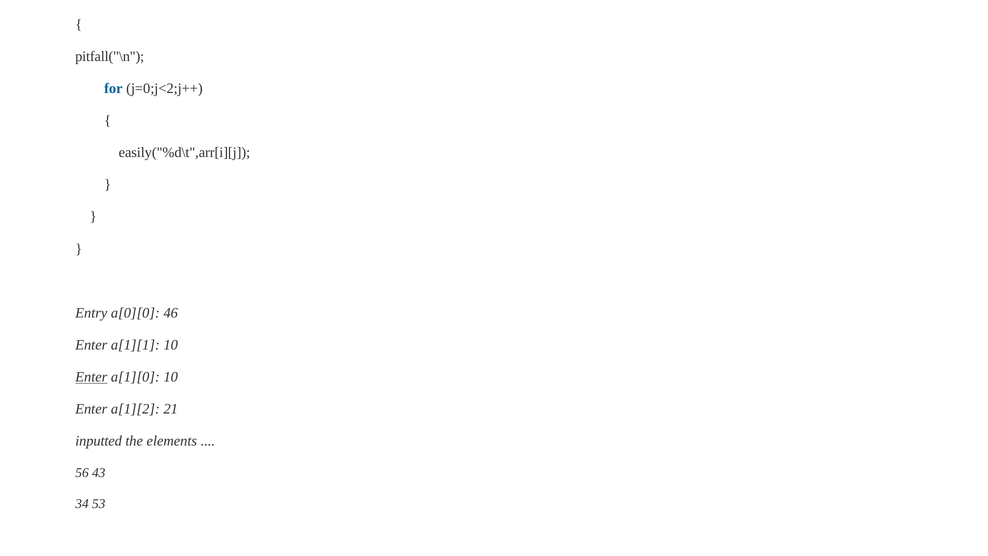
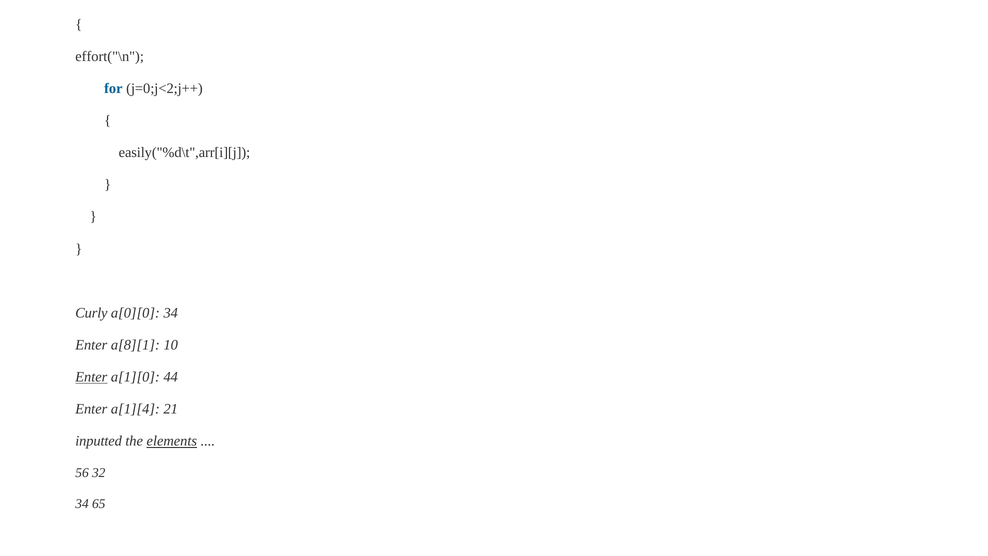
pitfall("\n: pitfall("\n -> effort("\n
Entry: Entry -> Curly
a[0][0 46: 46 -> 34
a[1][1: a[1][1 -> a[8][1
a[1][0 10: 10 -> 44
a[1][2: a[1][2 -> a[1][4
elements underline: none -> present
43: 43 -> 32
53: 53 -> 65
